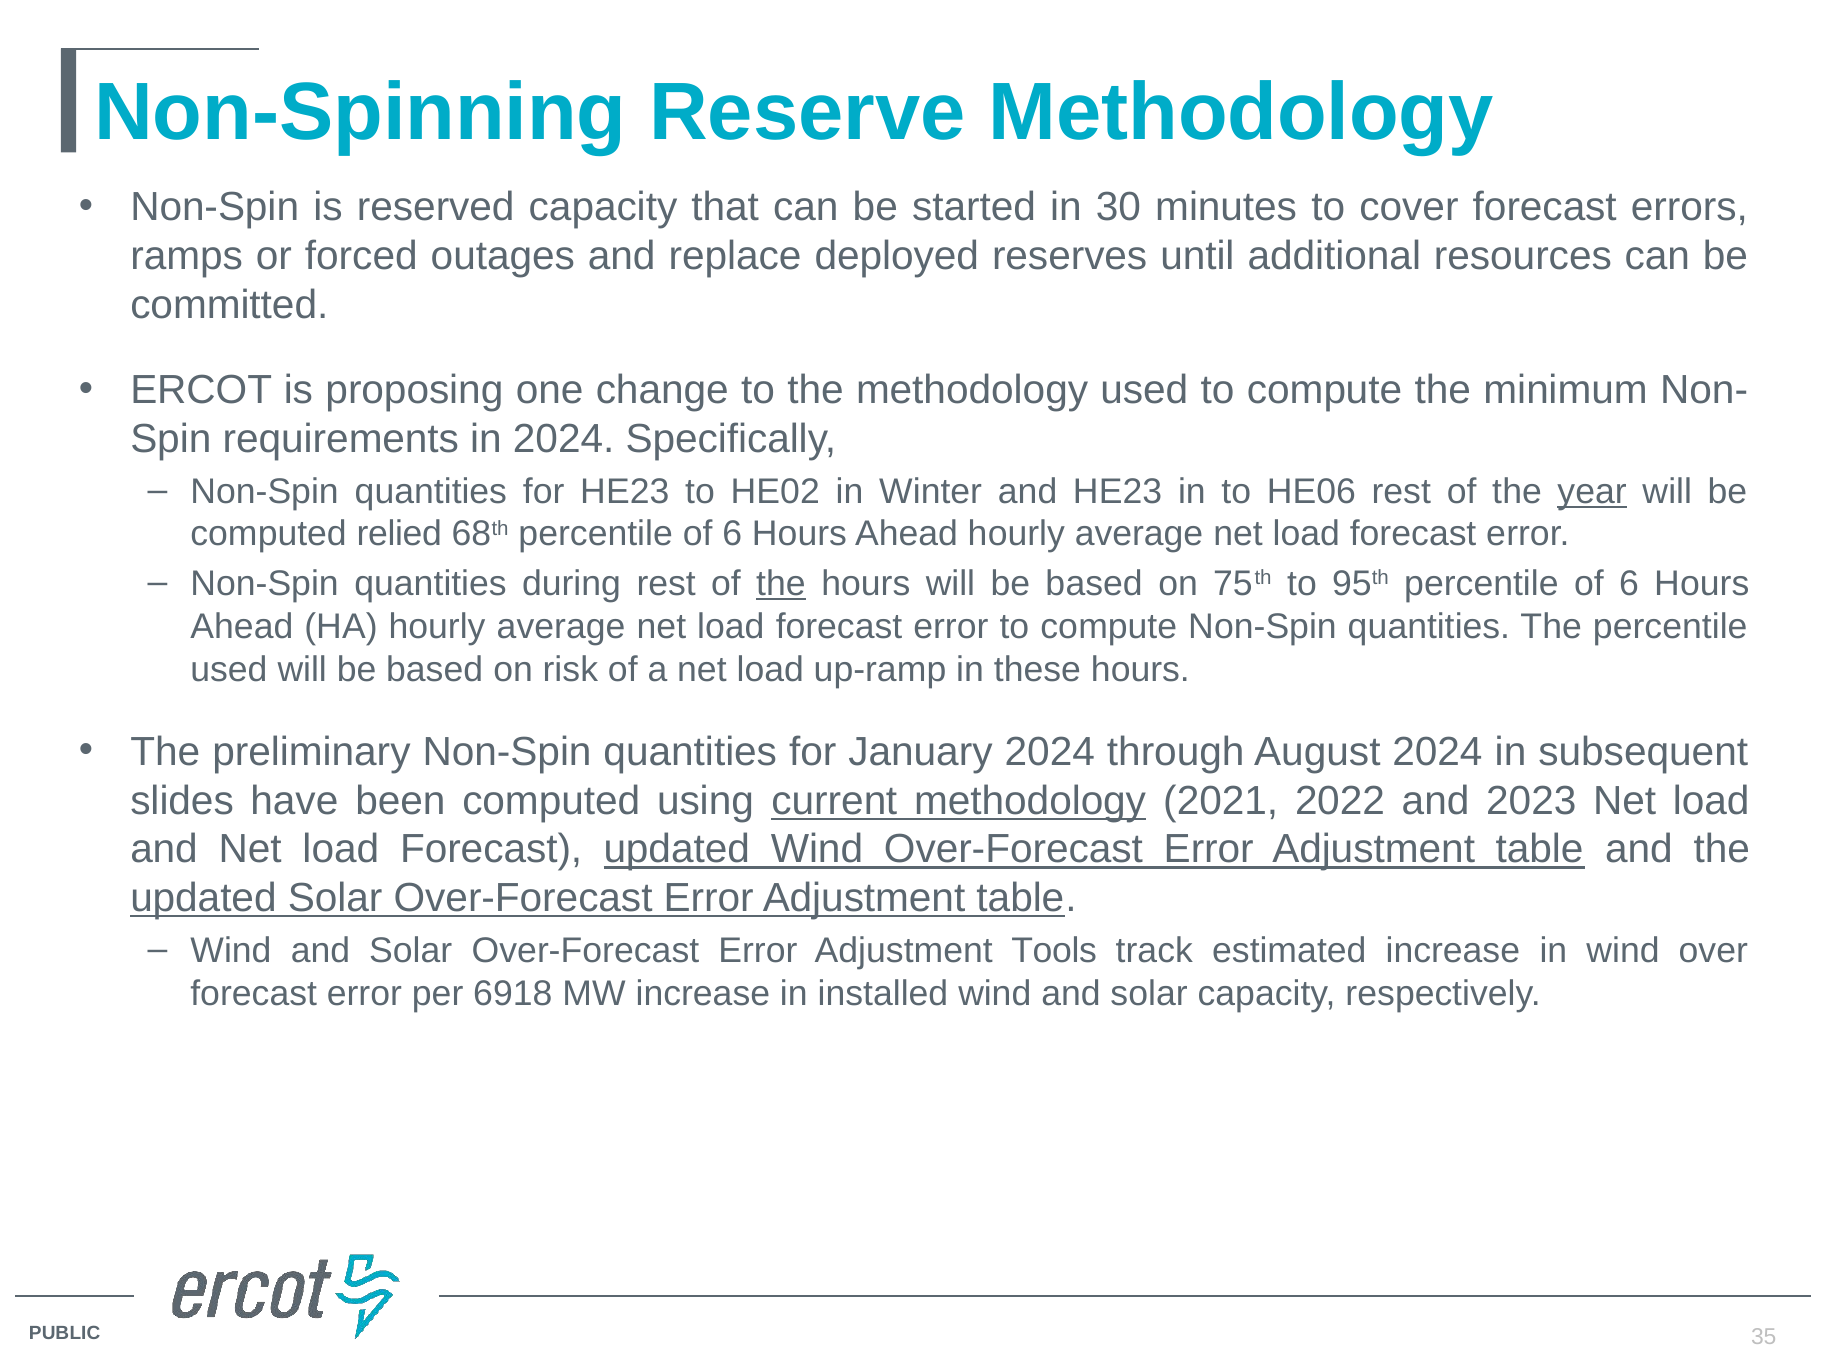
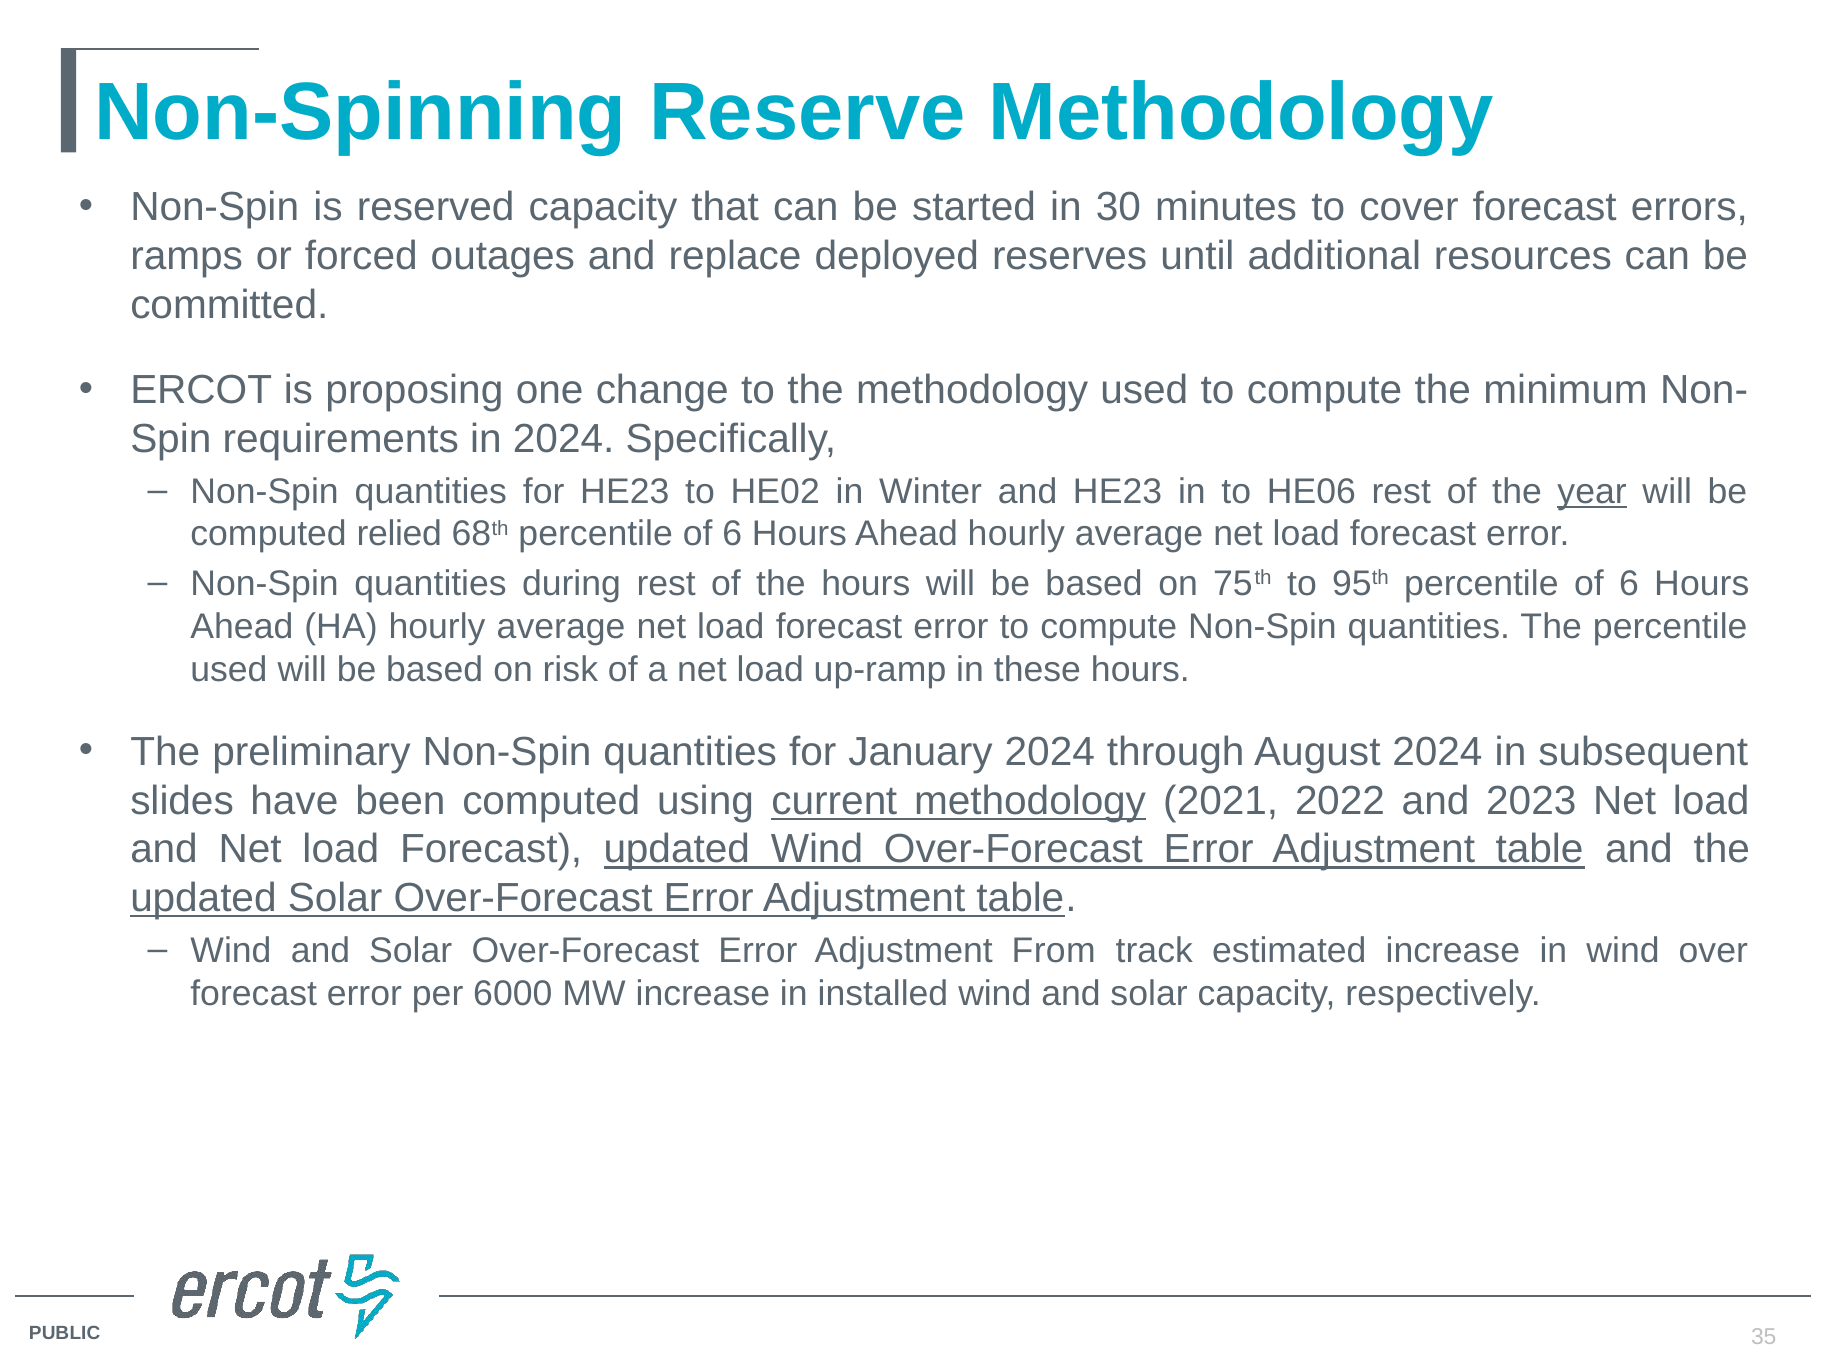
the at (781, 584) underline: present -> none
Tools: Tools -> From
6918: 6918 -> 6000
